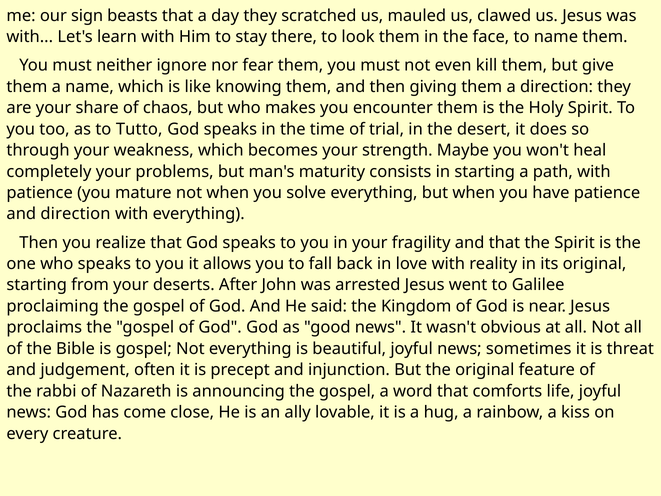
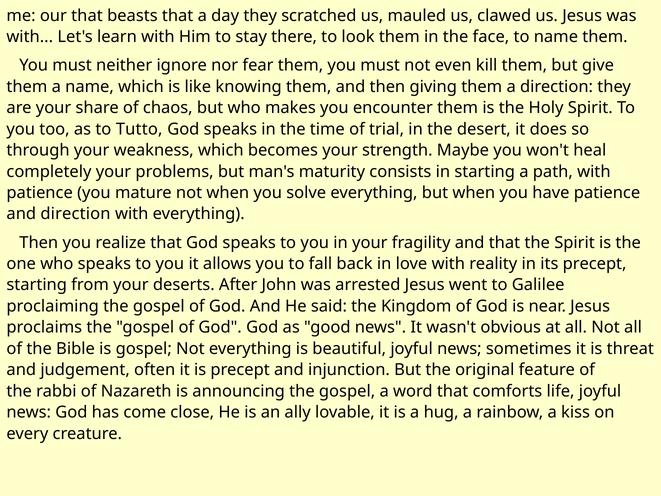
our sign: sign -> that
its original: original -> precept
